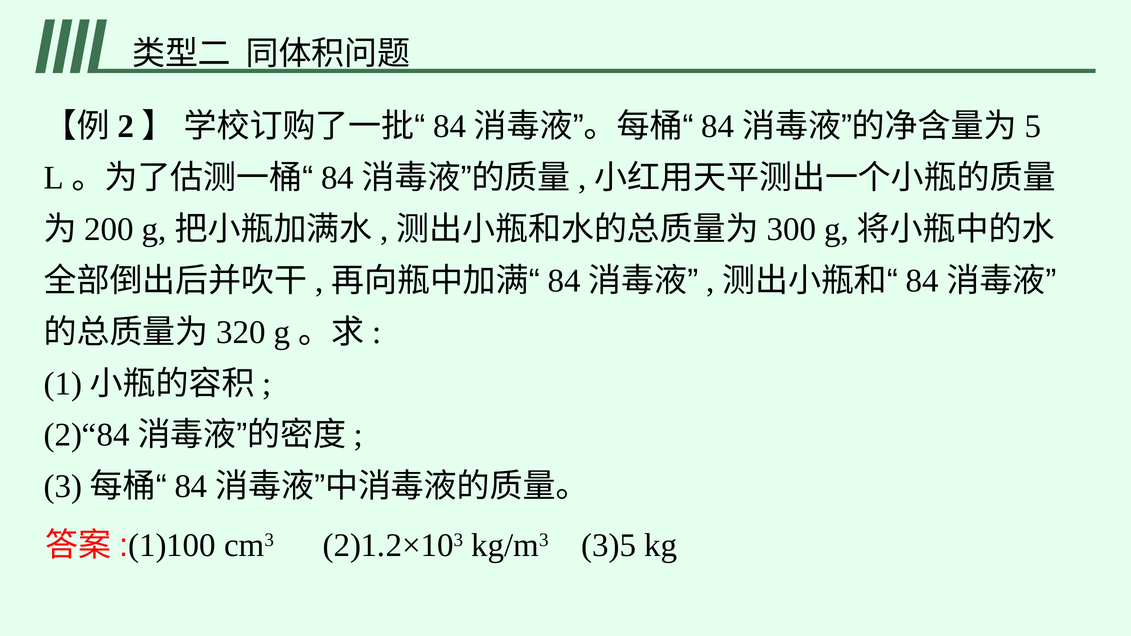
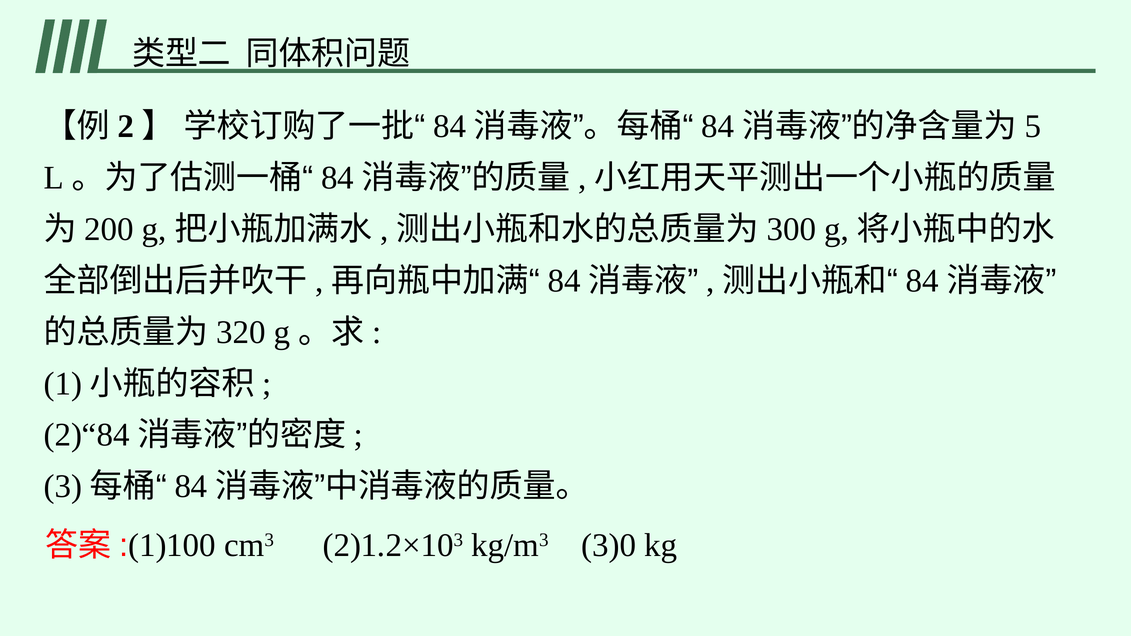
3)5: 3)5 -> 3)0
